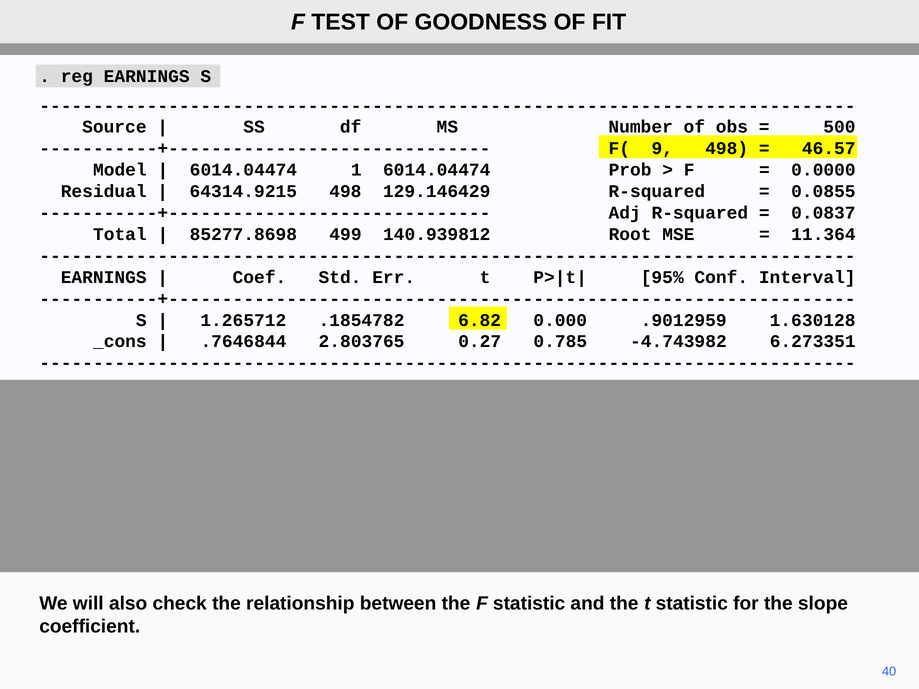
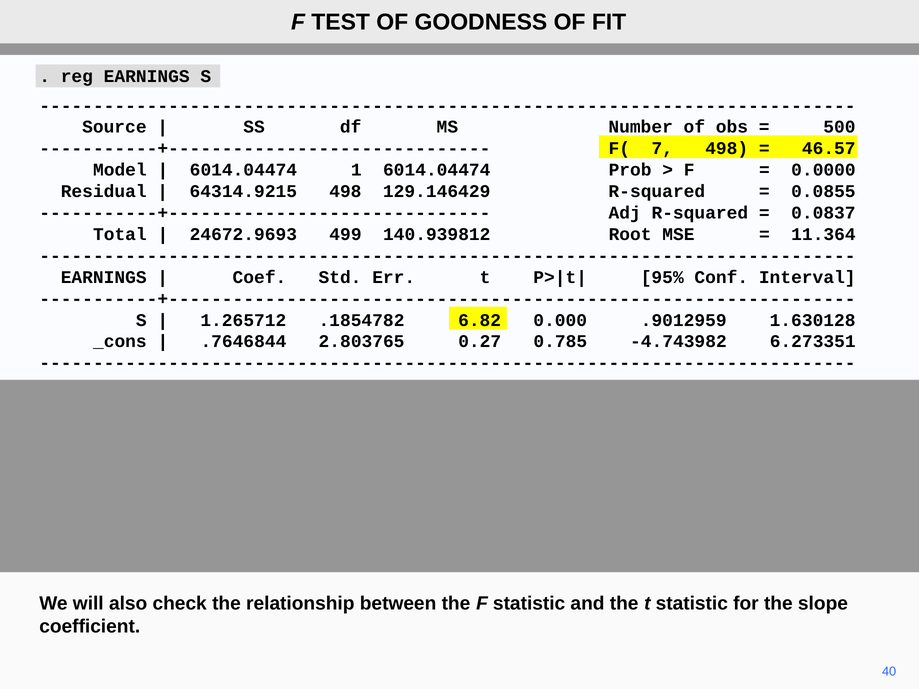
9: 9 -> 7
85277.8698: 85277.8698 -> 24672.9693
